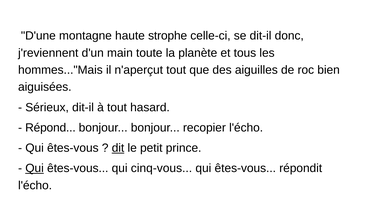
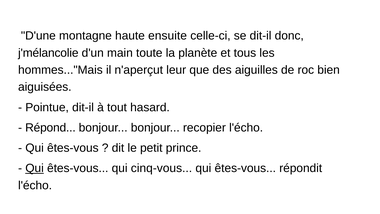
strophe: strophe -> ensuite
j'reviennent: j'reviennent -> j'mélancolie
n'aperçut tout: tout -> leur
Sérieux: Sérieux -> Pointue
dit underline: present -> none
